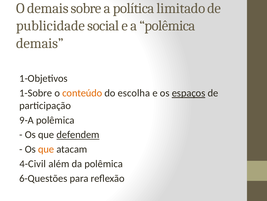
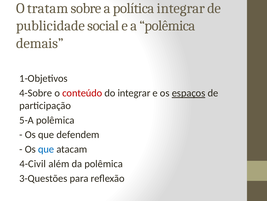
O demais: demais -> tratam
política limitado: limitado -> integrar
1-Sobre: 1-Sobre -> 4-Sobre
conteúdo colour: orange -> red
do escolha: escolha -> integrar
9-A: 9-A -> 5-A
defendem underline: present -> none
que at (46, 149) colour: orange -> blue
6-Questões: 6-Questões -> 3-Questões
